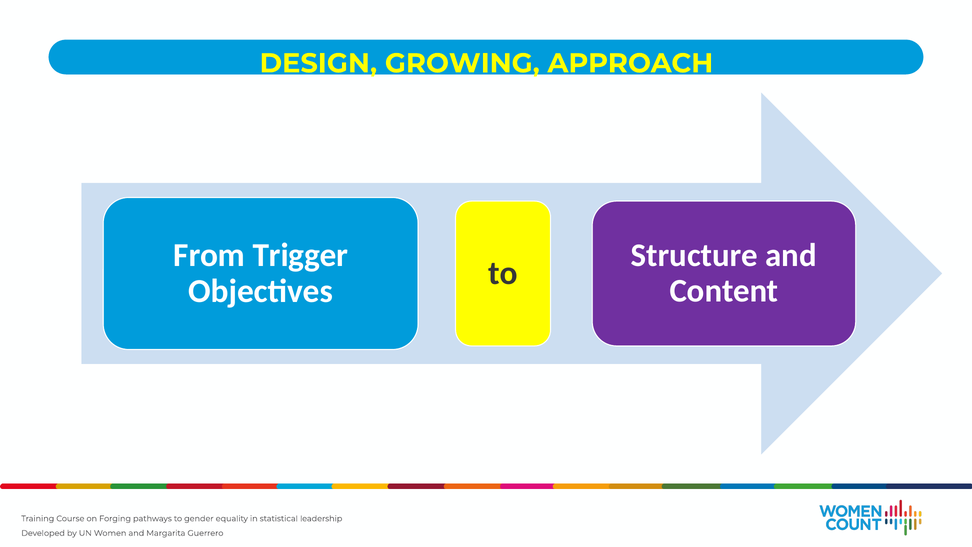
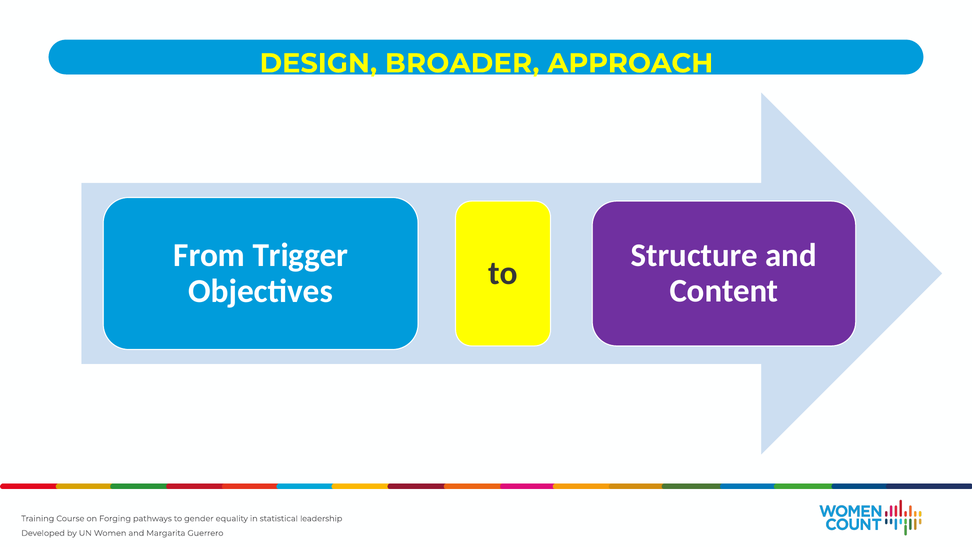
GROWING: GROWING -> BROADER
